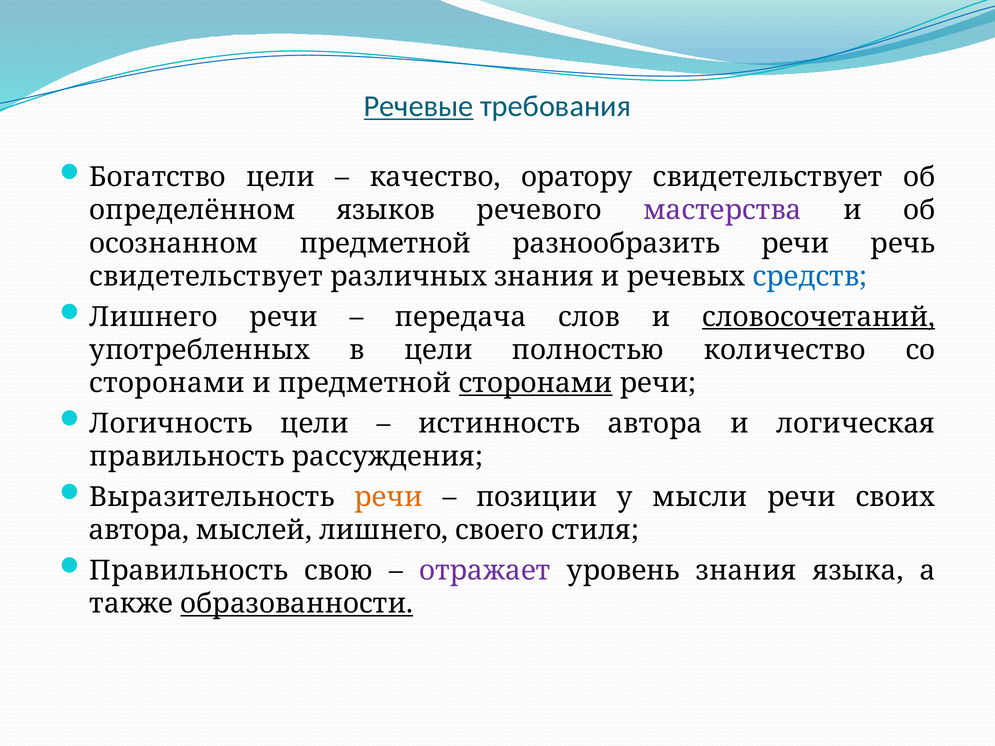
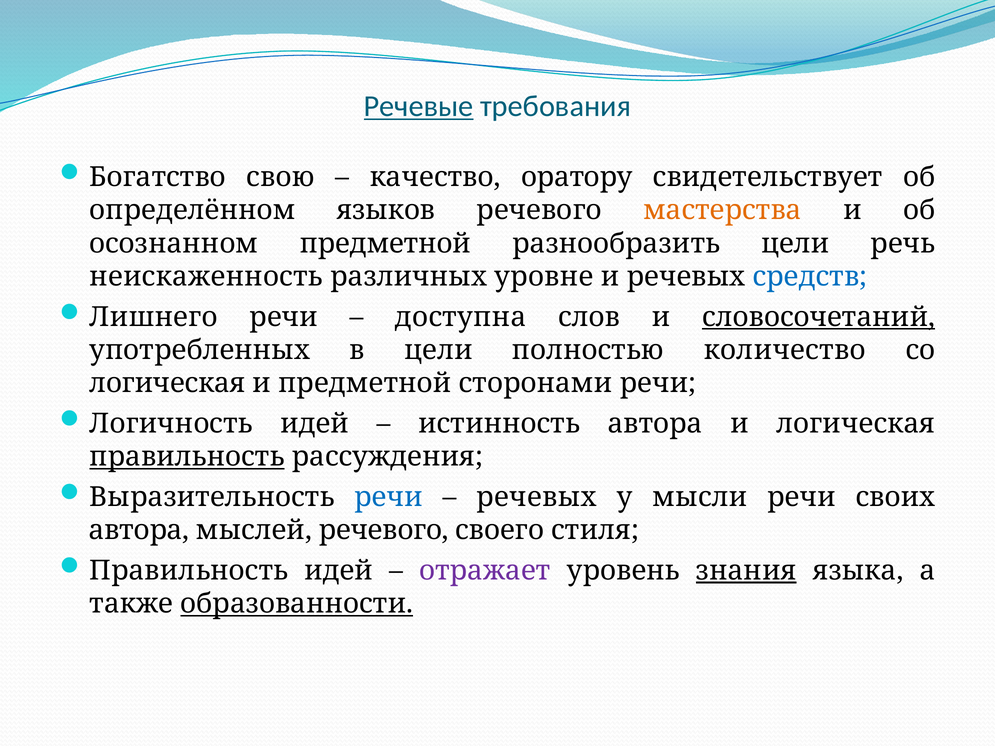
Богатство цели: цели -> свою
мастерства colour: purple -> orange
разнообразить речи: речи -> цели
свидетельствует at (206, 277): свидетельствует -> неискаженность
различных знания: знания -> уровне
передача: передача -> доступна
сторонами at (167, 383): сторонами -> логическая
сторонами at (536, 383) underline: present -> none
Логичность цели: цели -> идей
правильность at (187, 457) underline: none -> present
речи at (388, 497) colour: orange -> blue
позиции at (537, 497): позиции -> речевых
мыслей лишнего: лишнего -> речевого
Правильность свою: свою -> идей
знания at (746, 571) underline: none -> present
